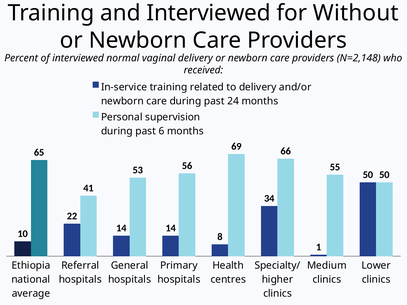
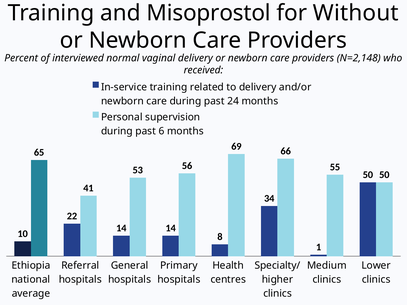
and Interviewed: Interviewed -> Misoprostol
